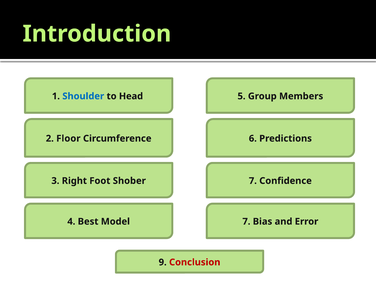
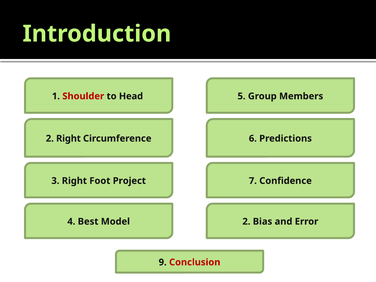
Shoulder colour: blue -> red
2 Floor: Floor -> Right
Shober: Shober -> Project
Model 7: 7 -> 2
